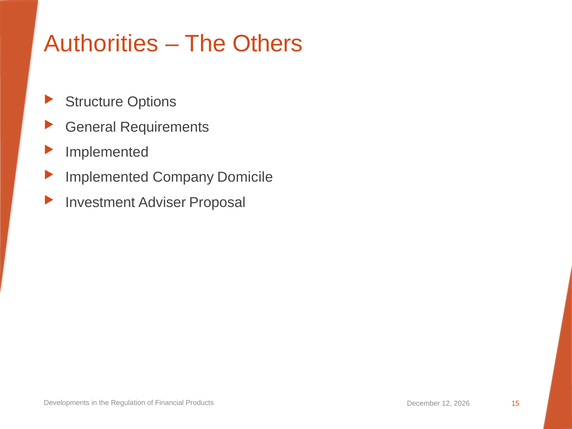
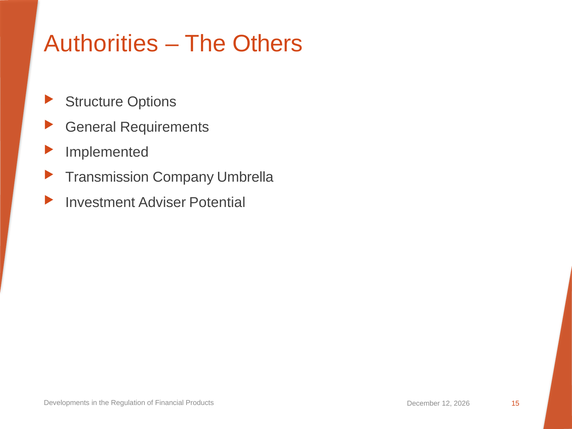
Implemented at (107, 177): Implemented -> Transmission
Domicile: Domicile -> Umbrella
Proposal: Proposal -> Potential
